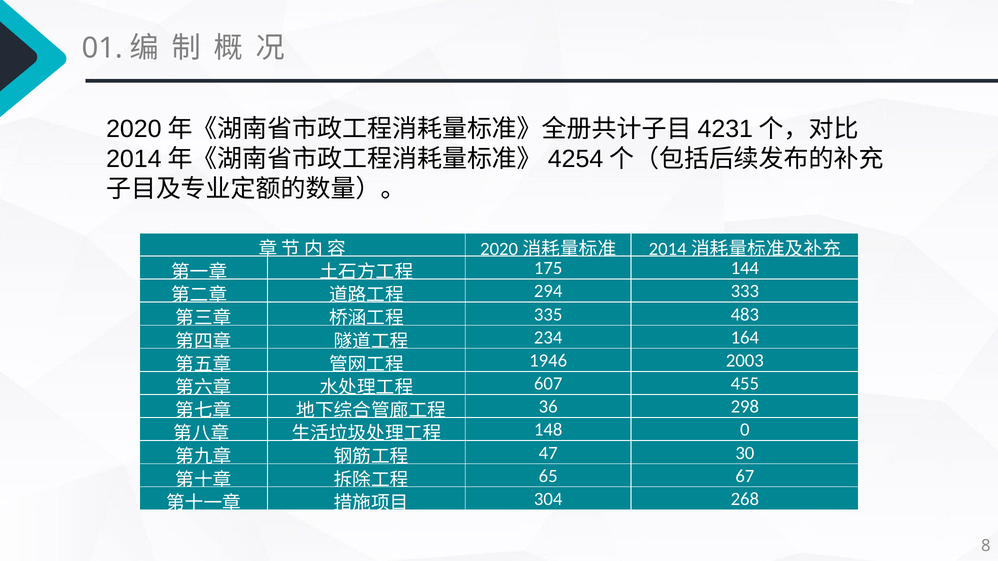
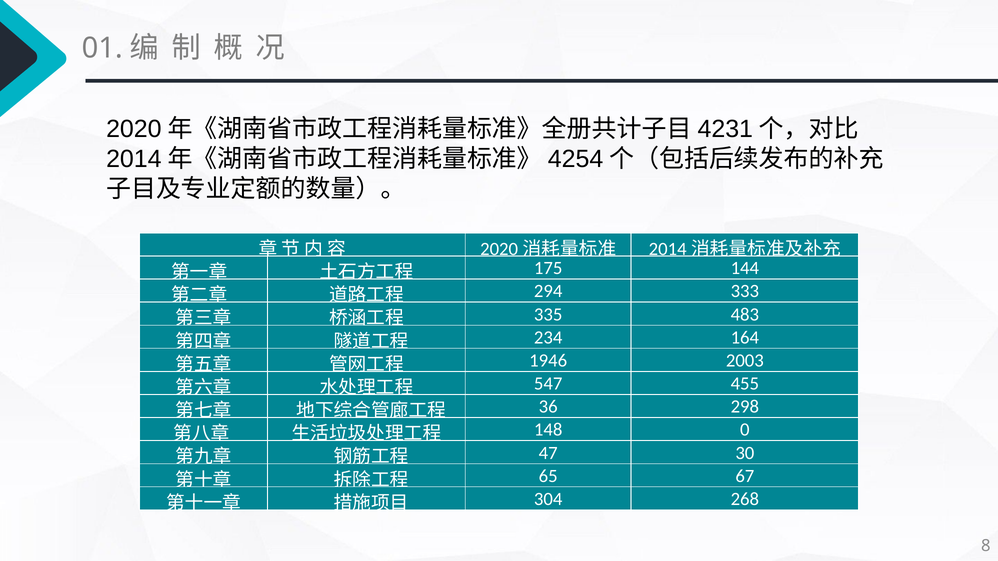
607: 607 -> 547
